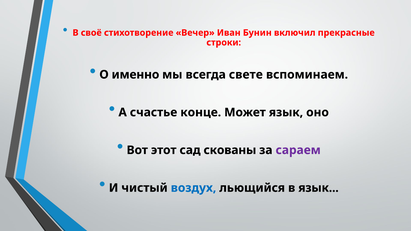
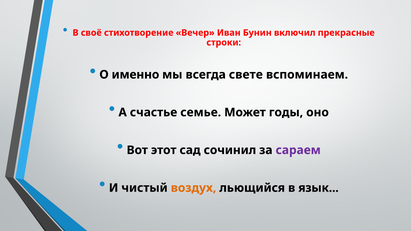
конце: конце -> семье
Может язык: язык -> годы
скованы: скованы -> сочинил
воздух colour: blue -> orange
